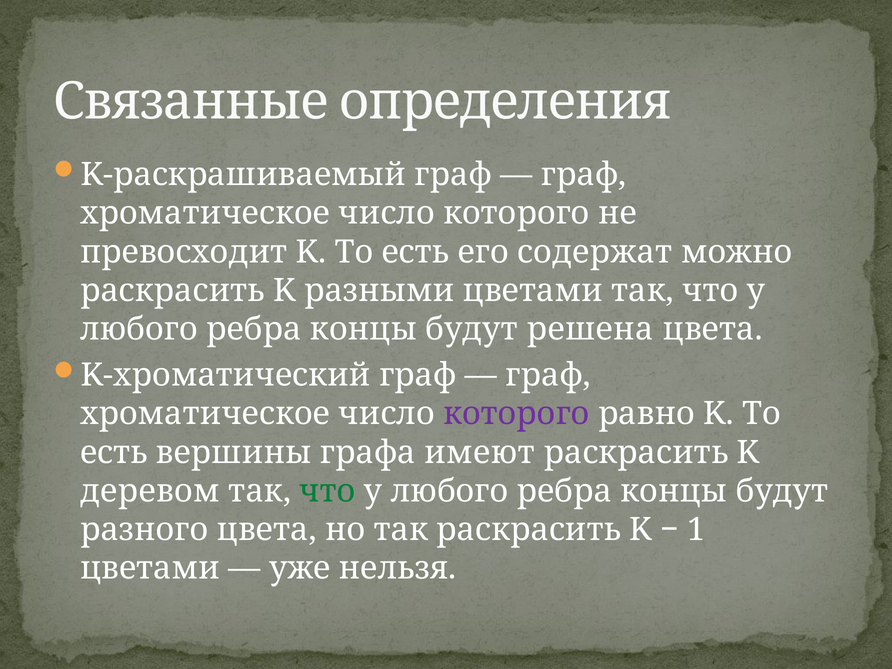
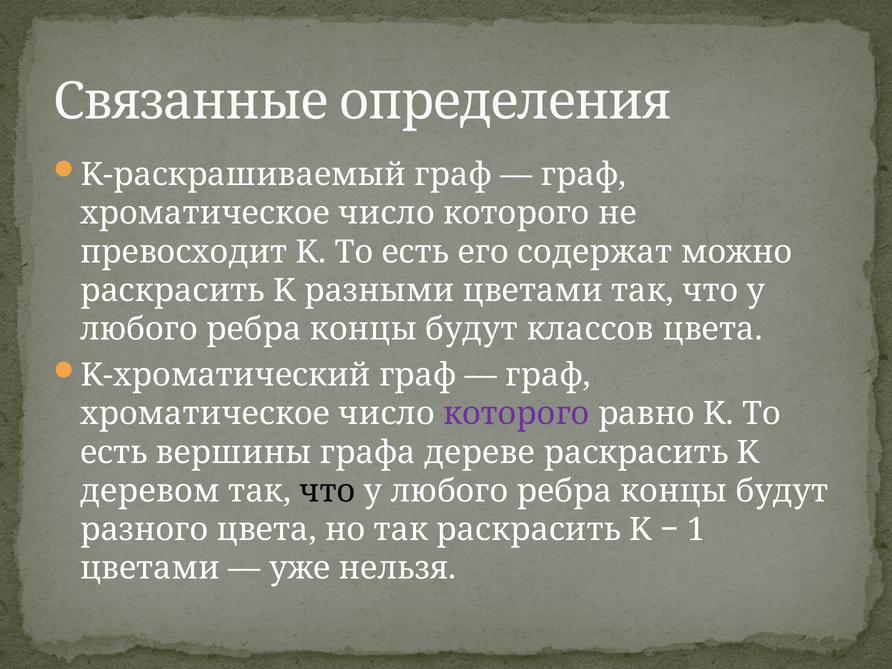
решена: решена -> классов
имеют: имеют -> дереве
что at (327, 491) colour: green -> black
